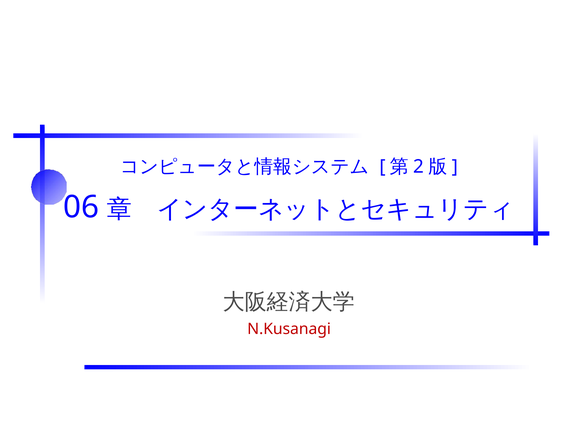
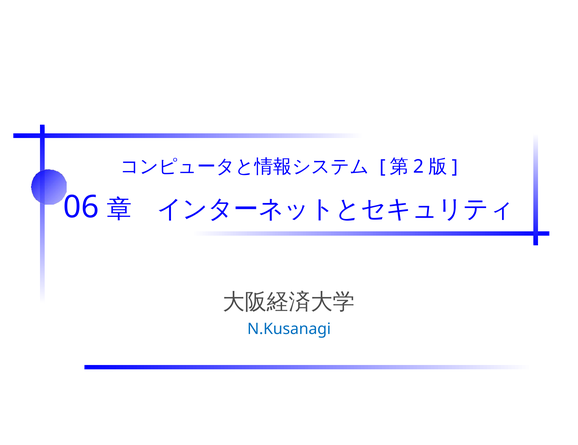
N.Kusanagi colour: red -> blue
